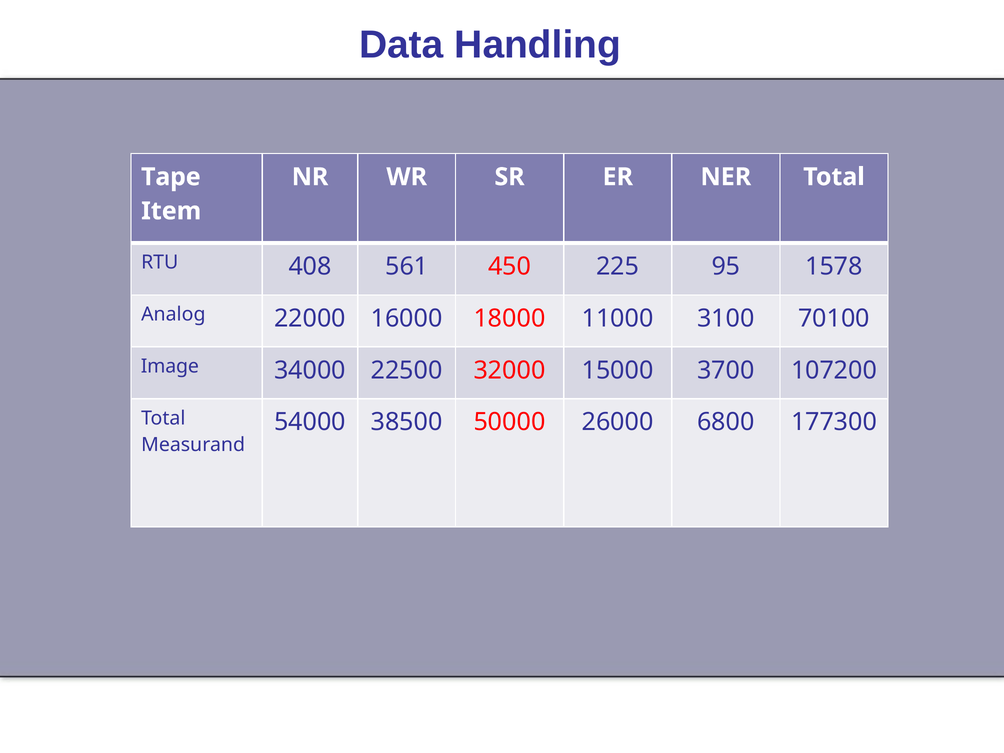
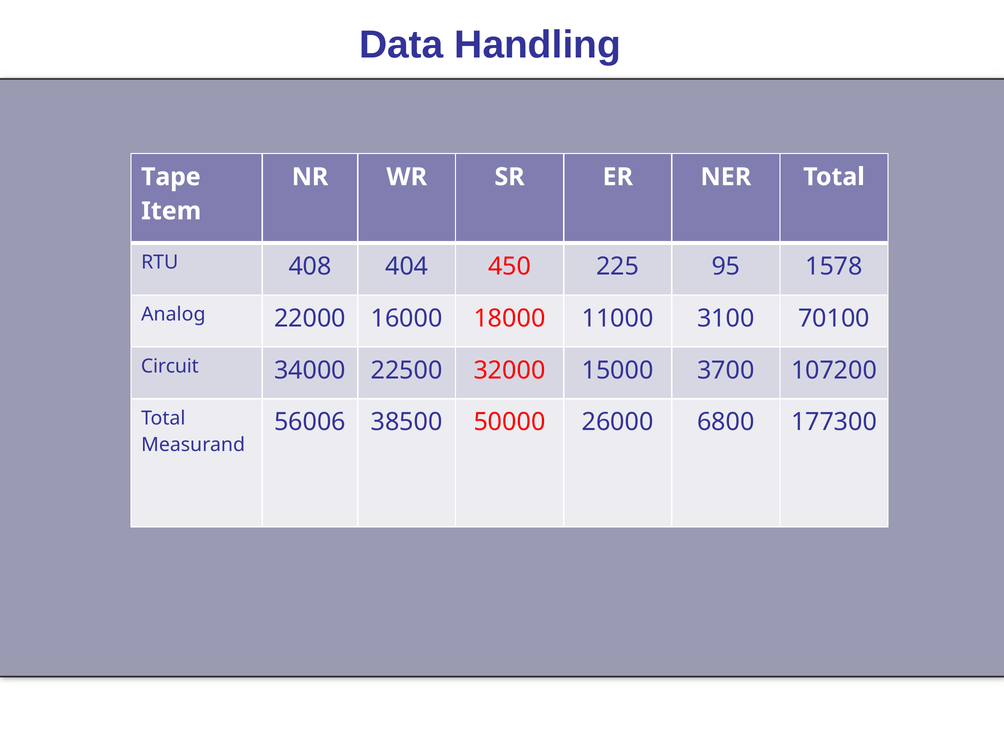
561: 561 -> 404
Image: Image -> Circuit
54000: 54000 -> 56006
